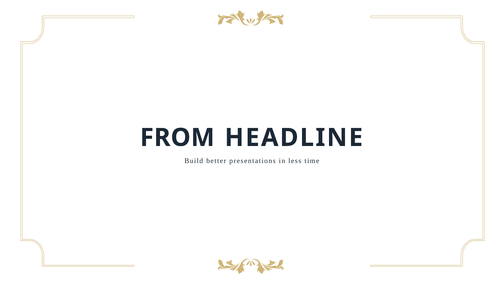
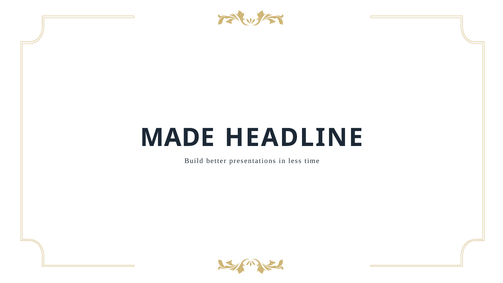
FROM: FROM -> MADE
